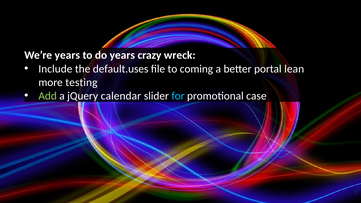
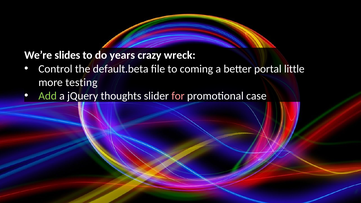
We’re years: years -> slides
Include: Include -> Control
default.uses: default.uses -> default.beta
lean: lean -> little
calendar: calendar -> thoughts
for colour: light blue -> pink
